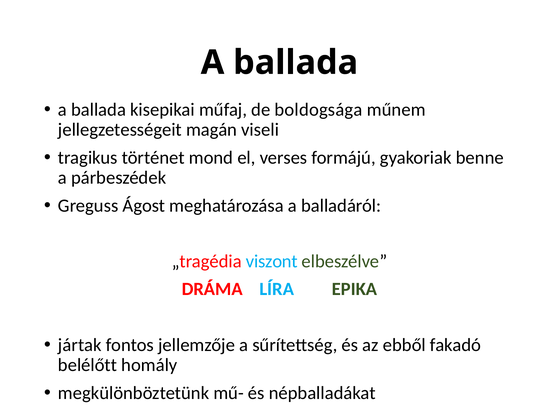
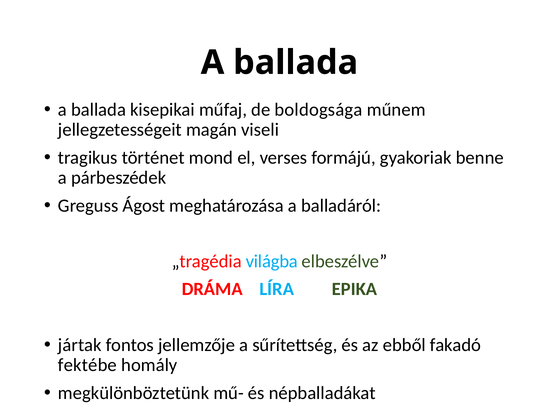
viszont: viszont -> világba
belélőtt: belélőtt -> fektébe
